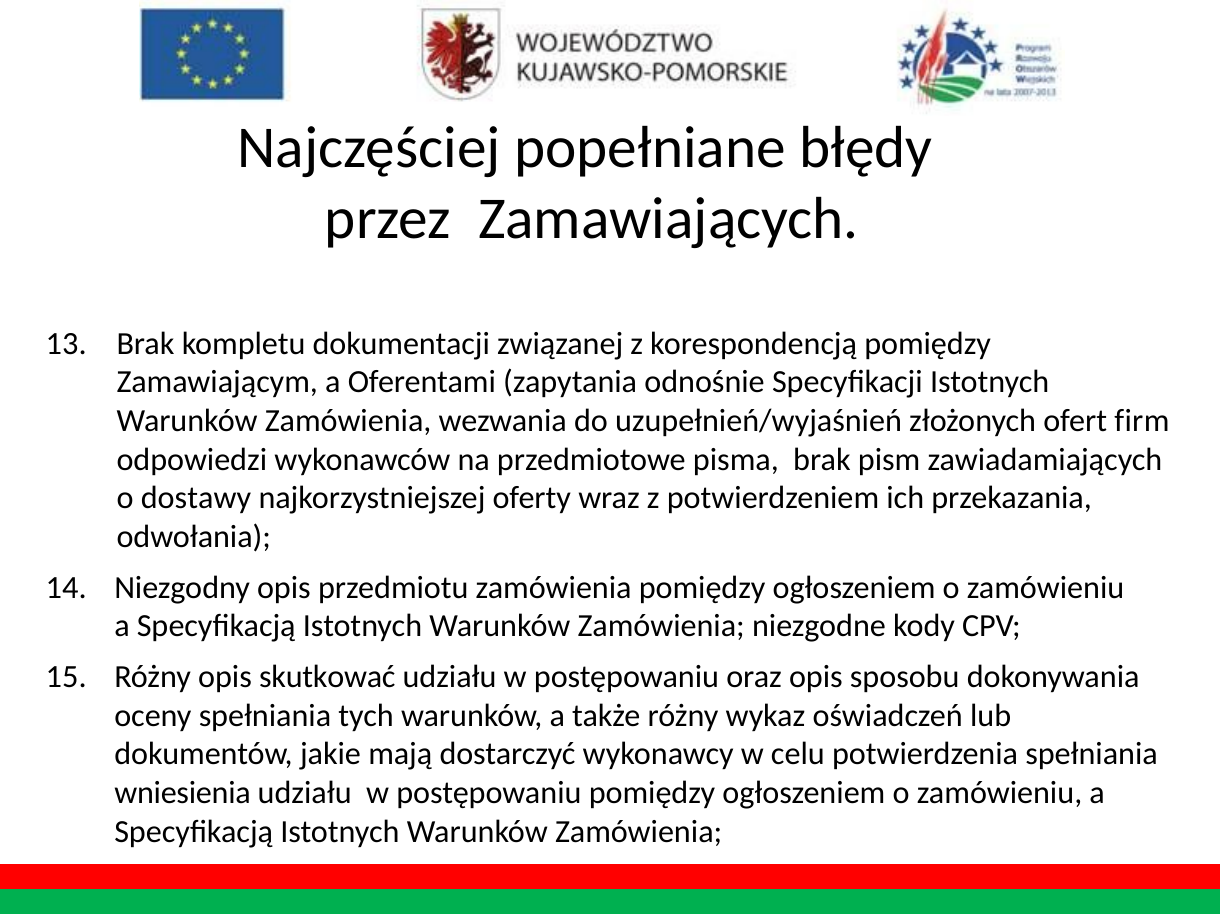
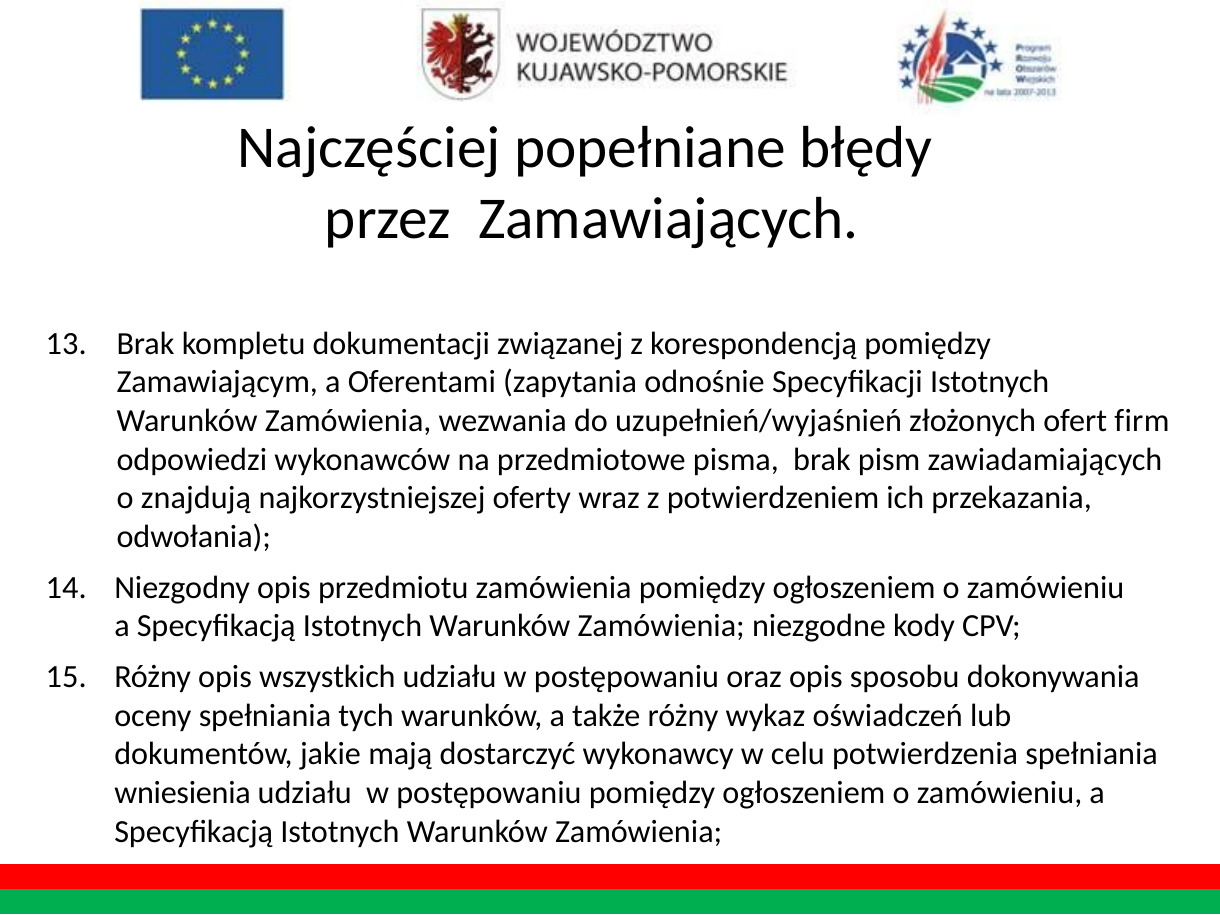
dostawy: dostawy -> znajdują
skutkować: skutkować -> wszystkich
